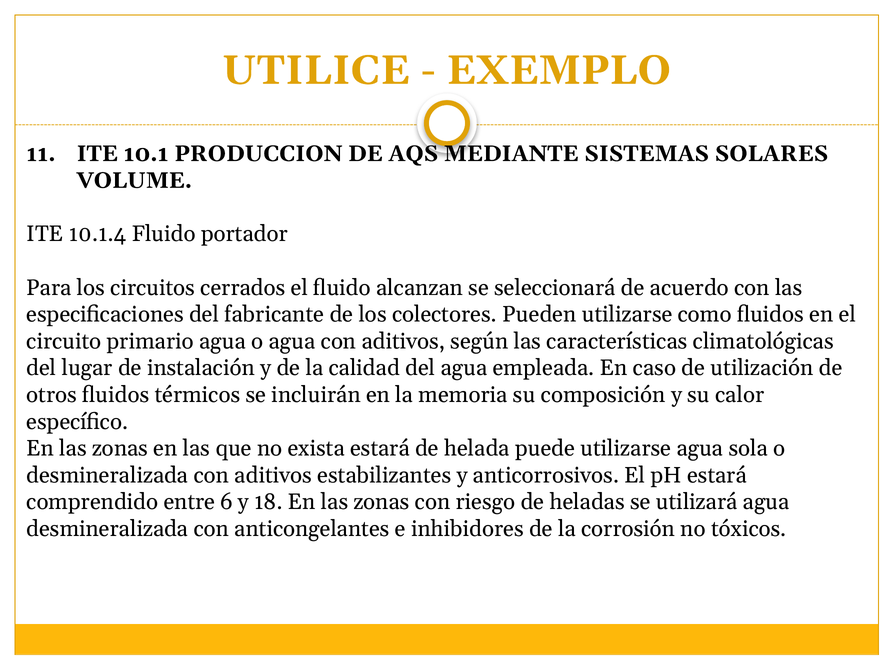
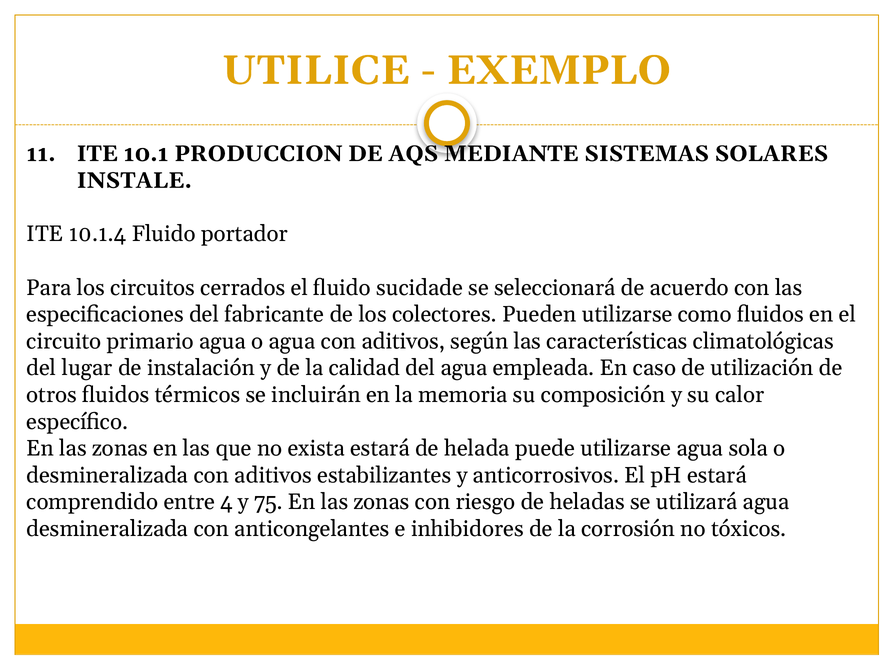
VOLUME: VOLUME -> INSTALE
alcanzan: alcanzan -> sucidade
6: 6 -> 4
18: 18 -> 75
